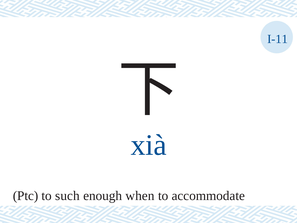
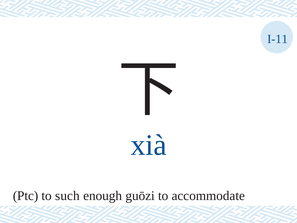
when: when -> guōzi
